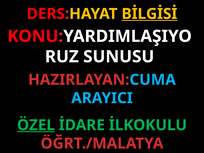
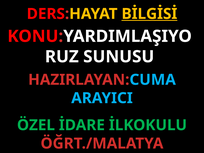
ÖZEL underline: present -> none
